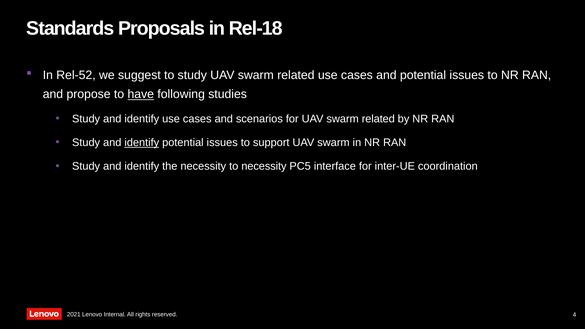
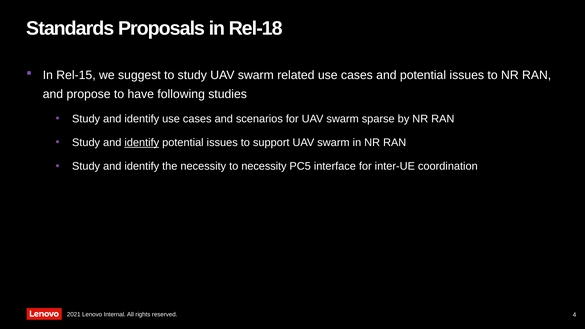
Rel-52: Rel-52 -> Rel-15
have underline: present -> none
for UAV swarm related: related -> sparse
